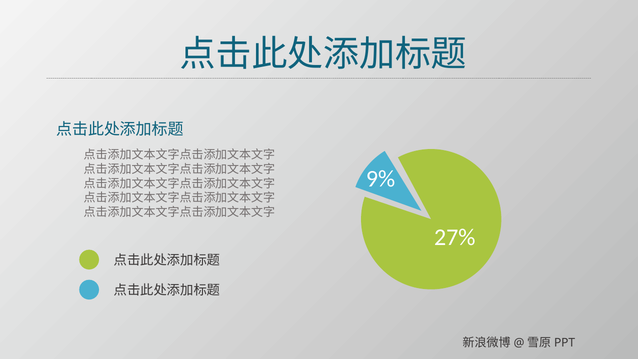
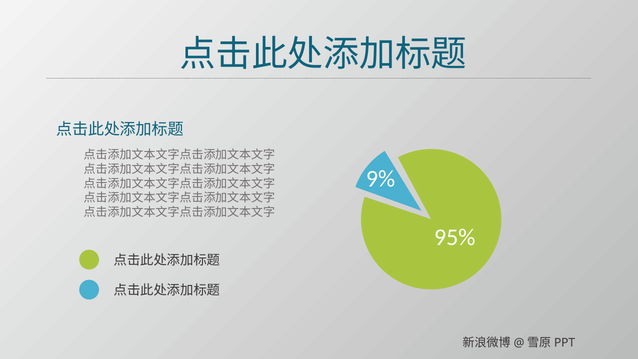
27%: 27% -> 95%
